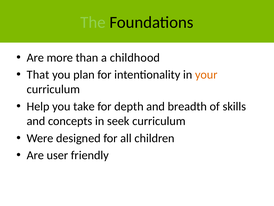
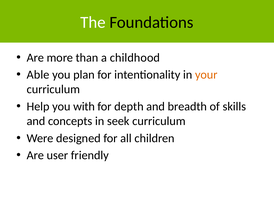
The colour: light green -> white
That: That -> Able
take: take -> with
